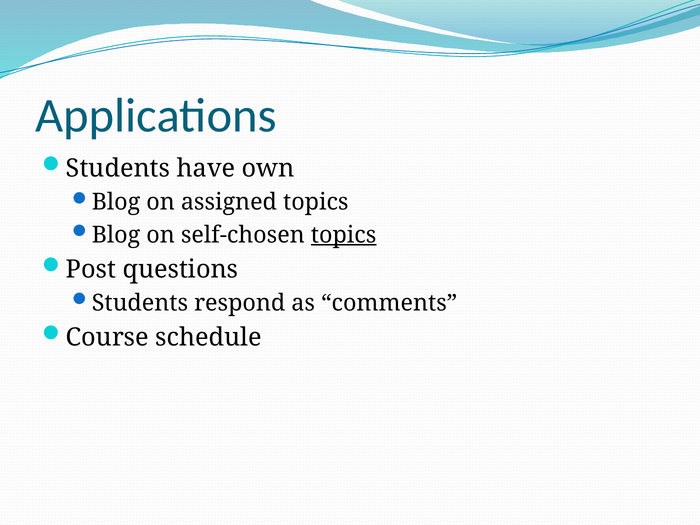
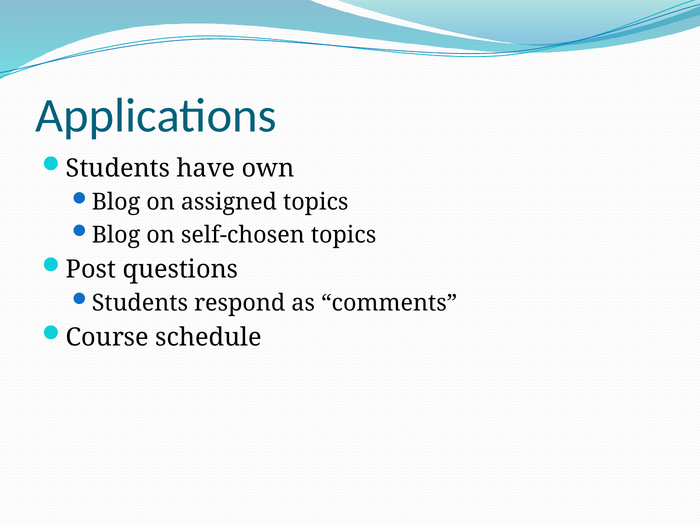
topics at (344, 235) underline: present -> none
